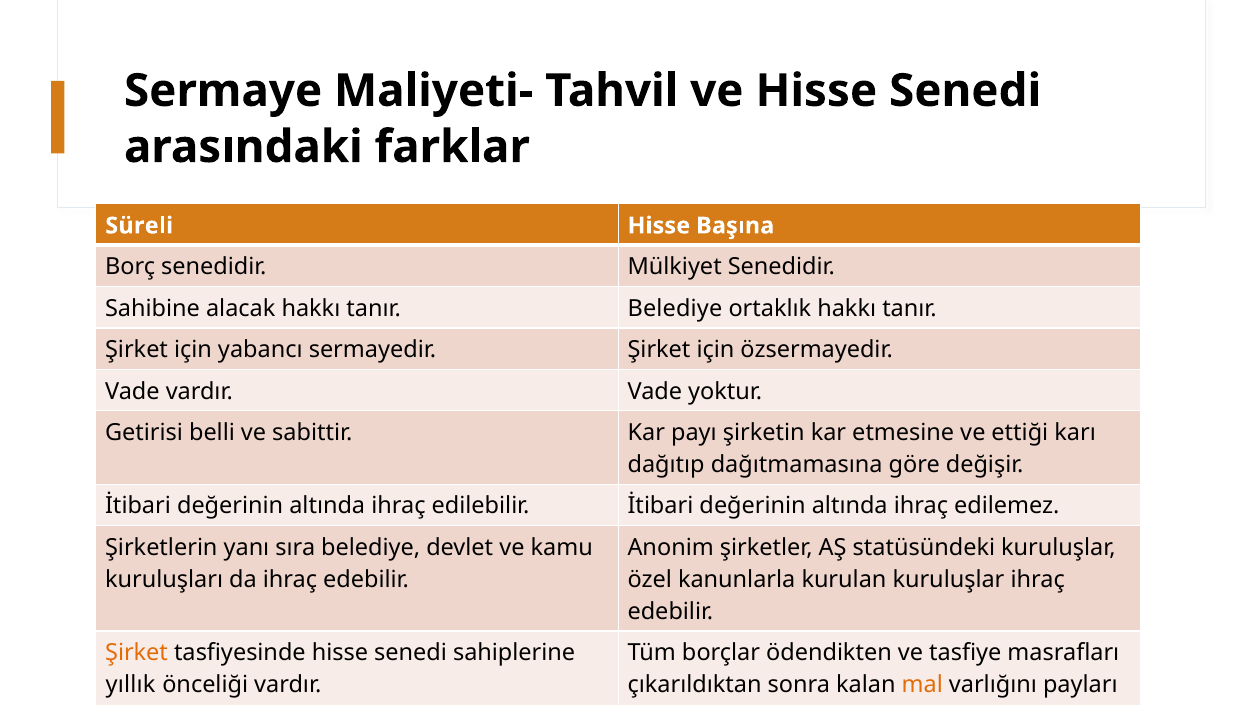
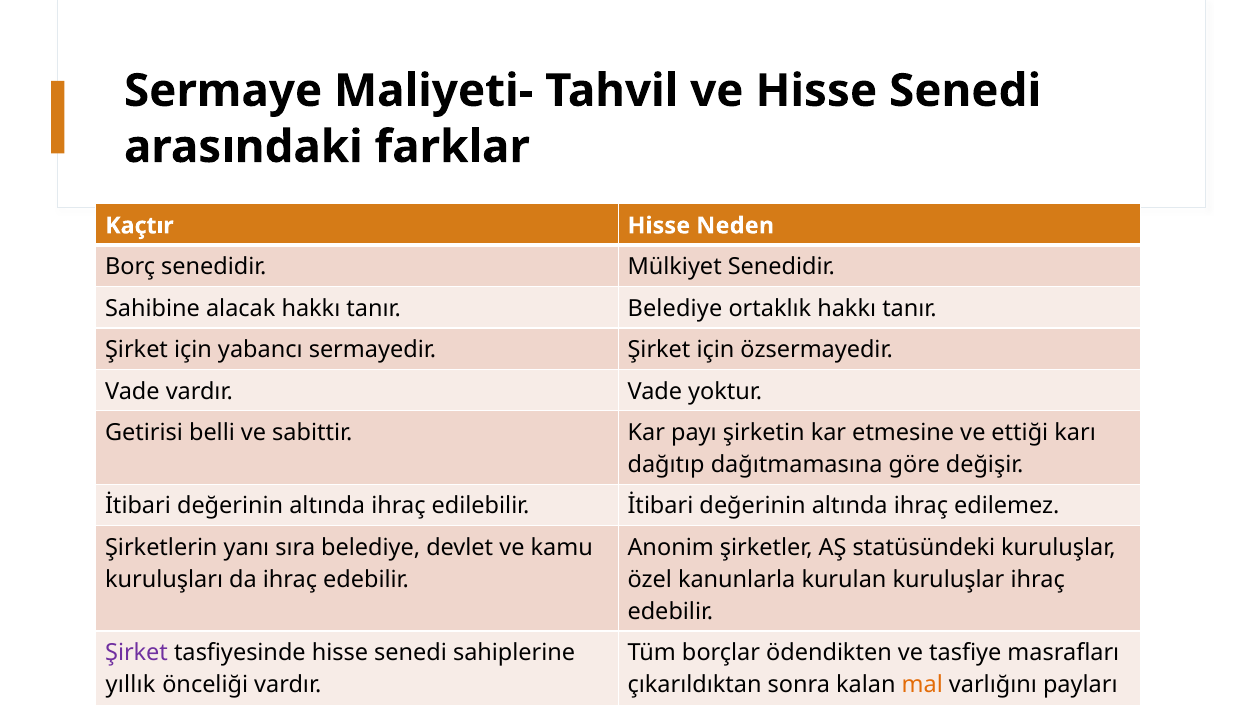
Süreli: Süreli -> Kaçtır
Başına: Başına -> Neden
Şirket at (137, 653) colour: orange -> purple
